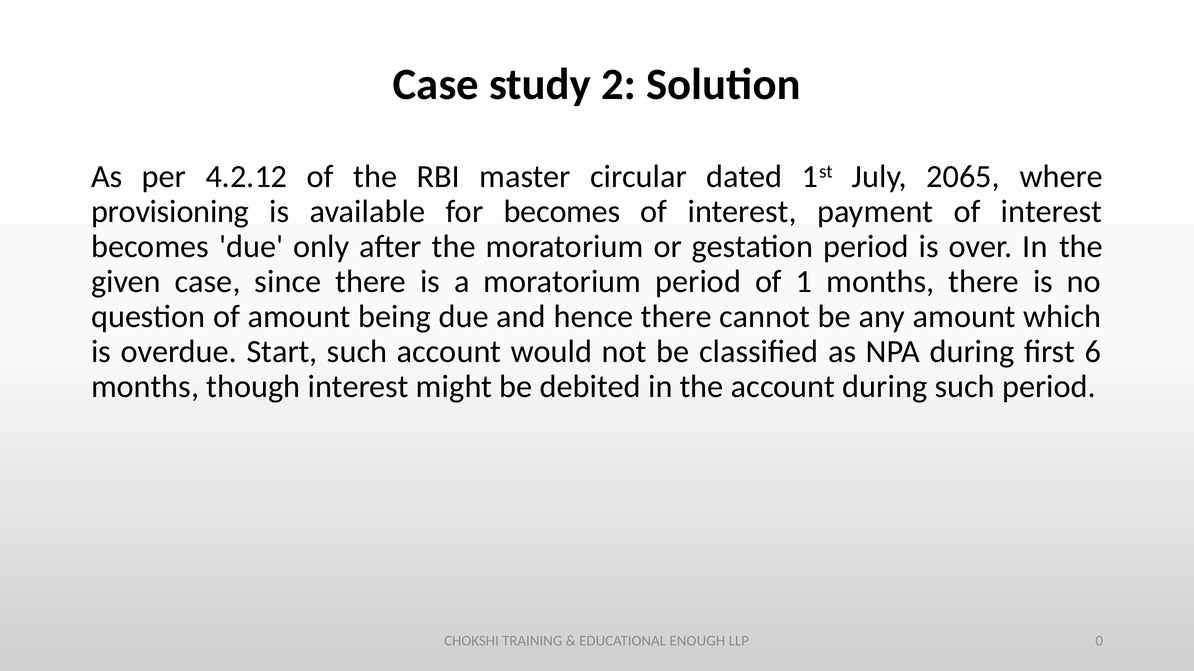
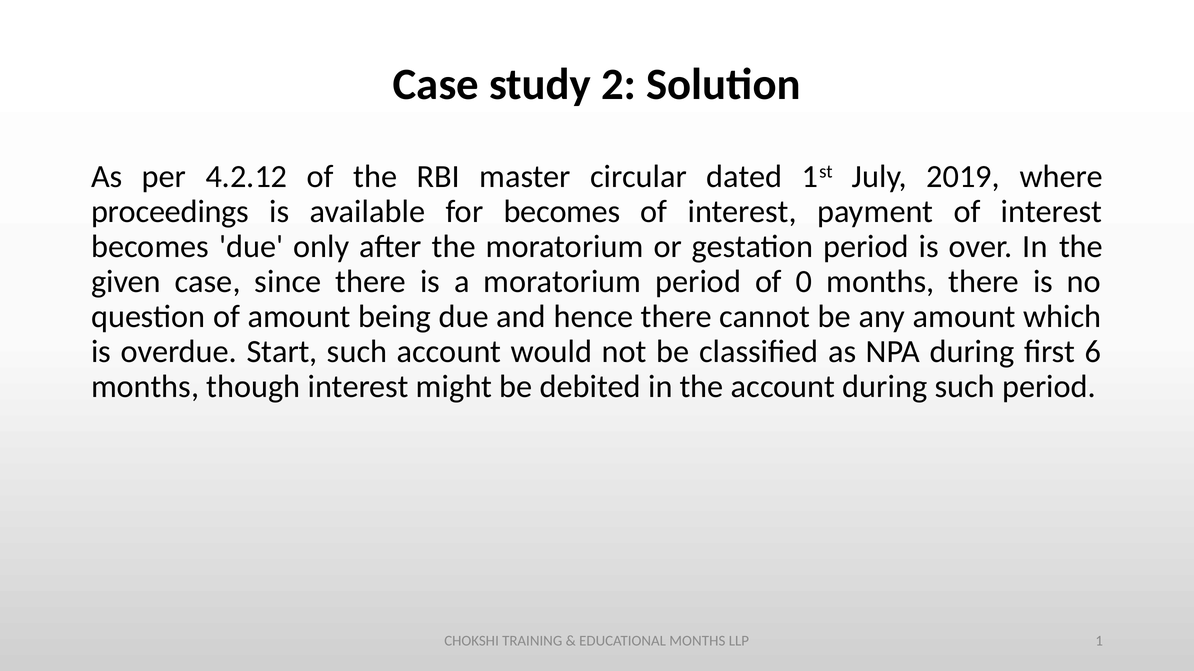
2065: 2065 -> 2019
provisioning: provisioning -> proceedings
1: 1 -> 0
EDUCATIONAL ENOUGH: ENOUGH -> MONTHS
0: 0 -> 1
